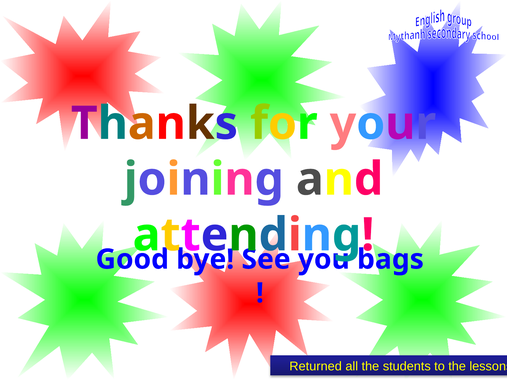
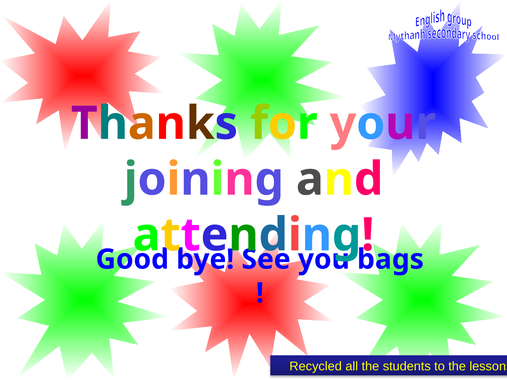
Returned: Returned -> Recycled
